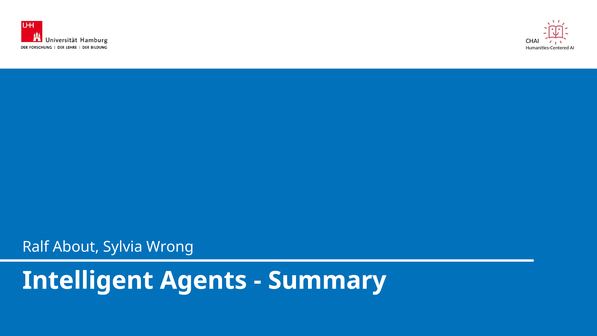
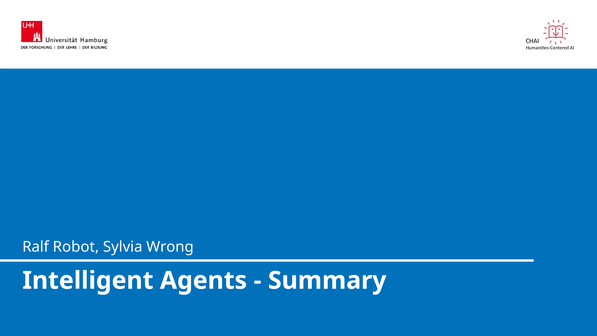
About: About -> Robot
